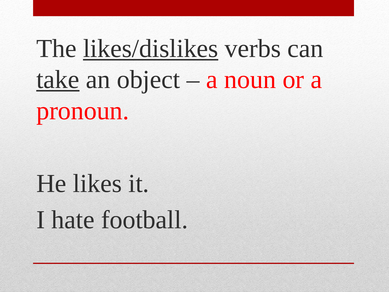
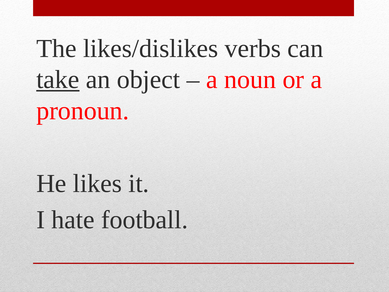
likes/dislikes underline: present -> none
